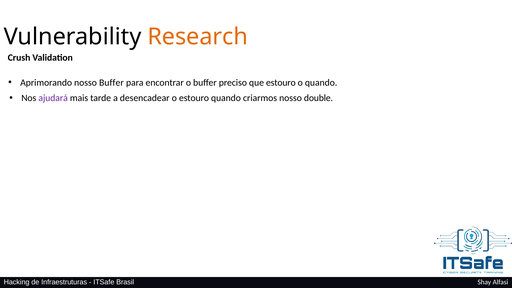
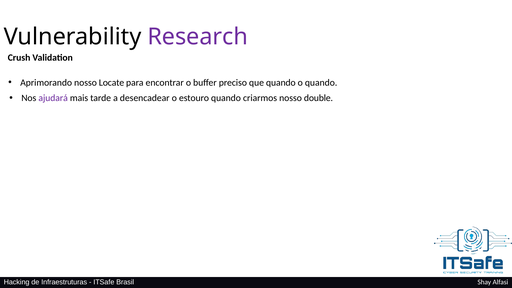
Research colour: orange -> purple
nosso Buffer: Buffer -> Locate
que estouro: estouro -> quando
